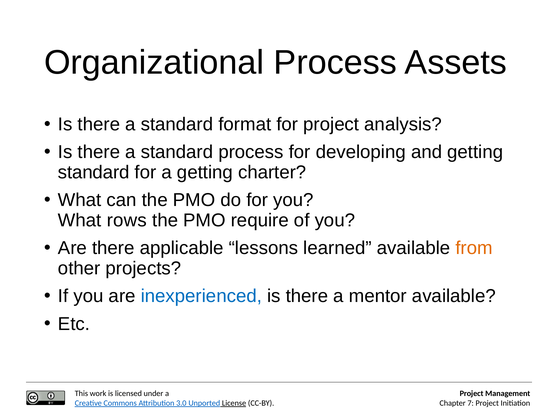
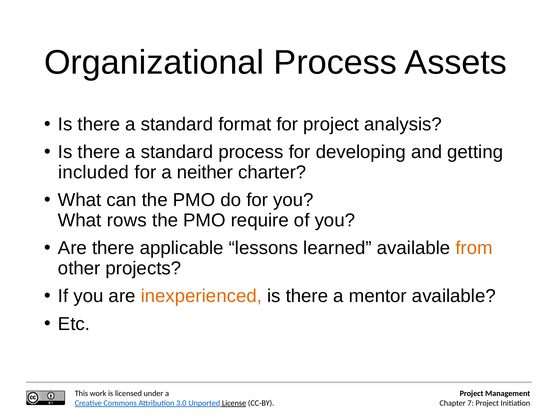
standard at (94, 172): standard -> included
a getting: getting -> neither
inexperienced colour: blue -> orange
